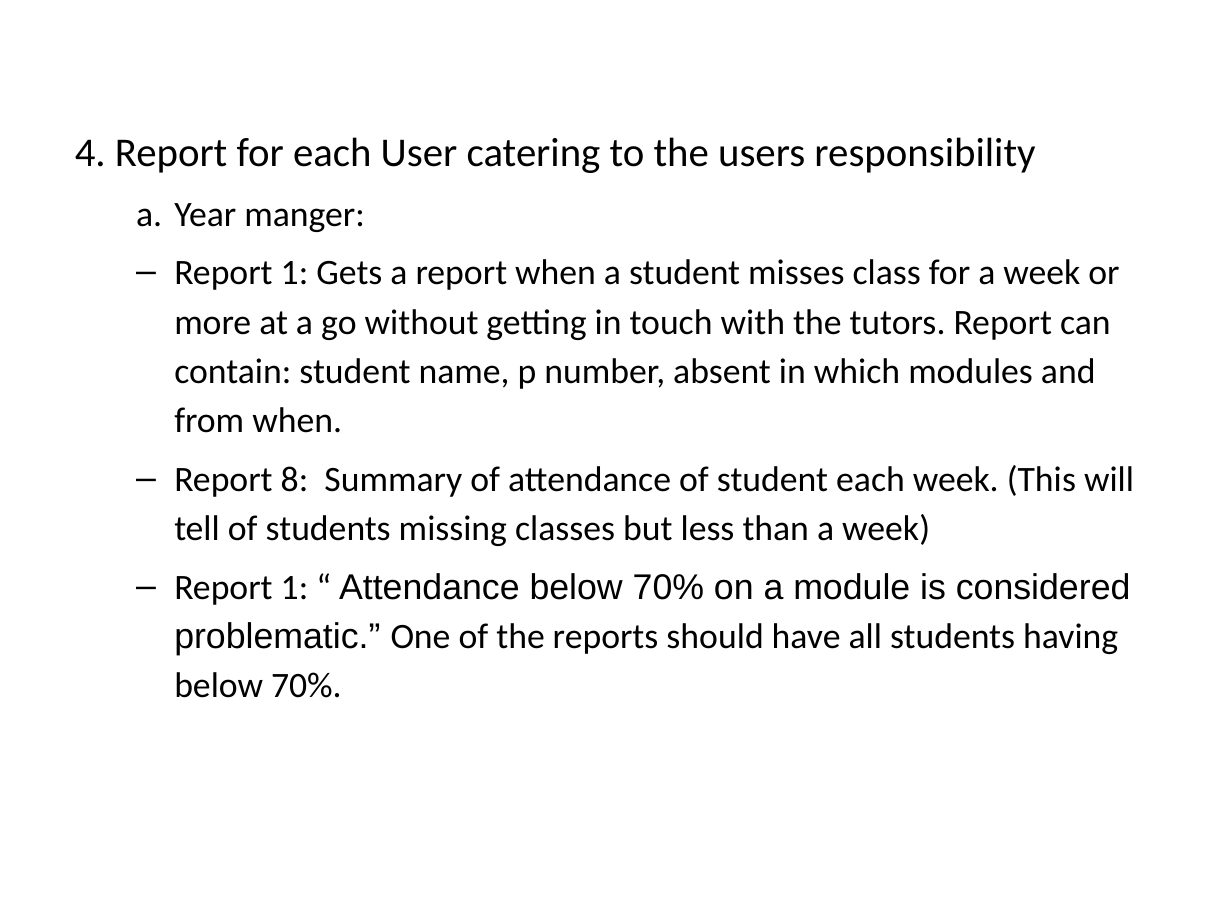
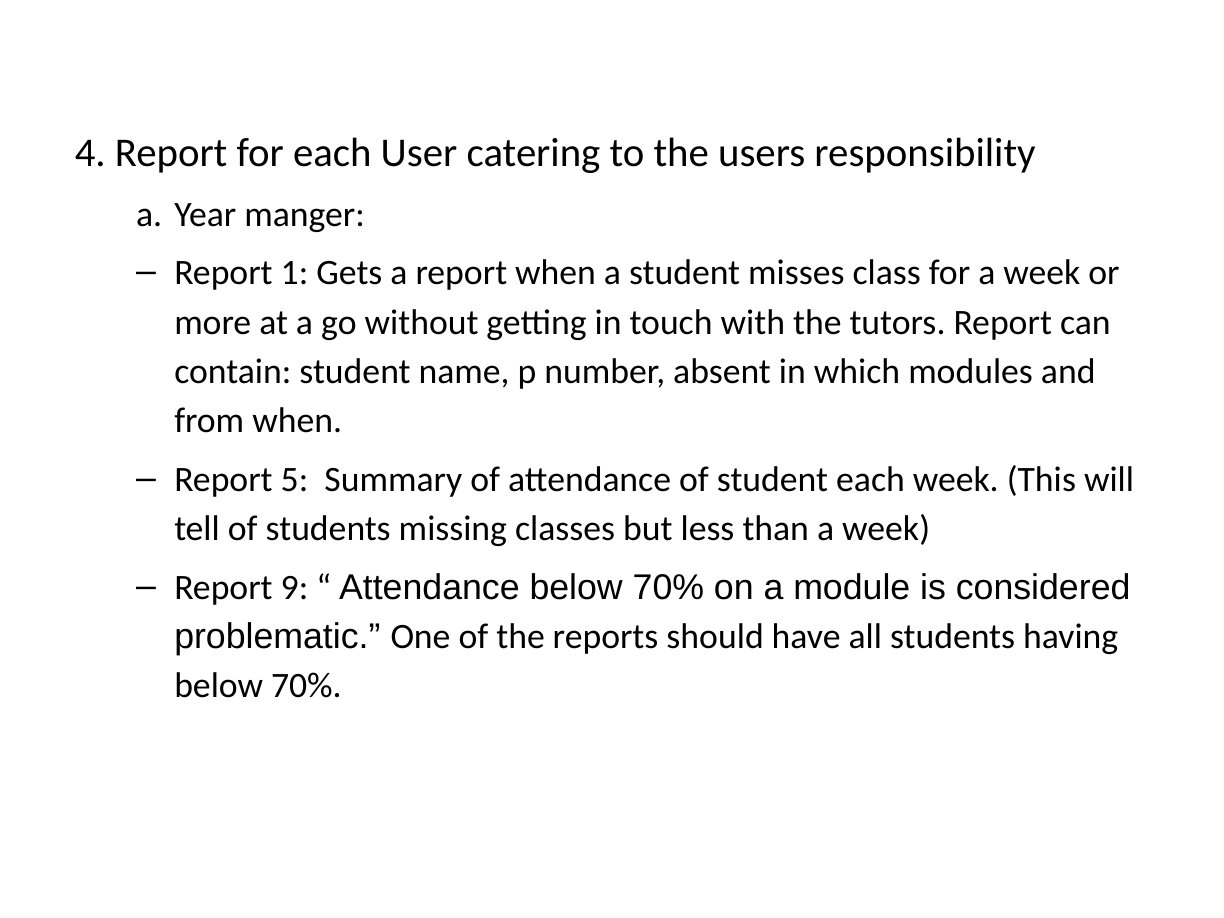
8: 8 -> 5
1 at (295, 588): 1 -> 9
